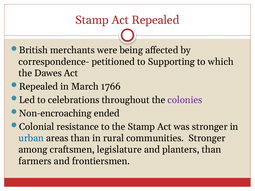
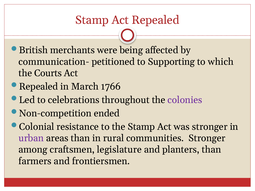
correspondence-: correspondence- -> communication-
Dawes: Dawes -> Courts
Non-encroaching: Non-encroaching -> Non-competition
urban colour: blue -> purple
